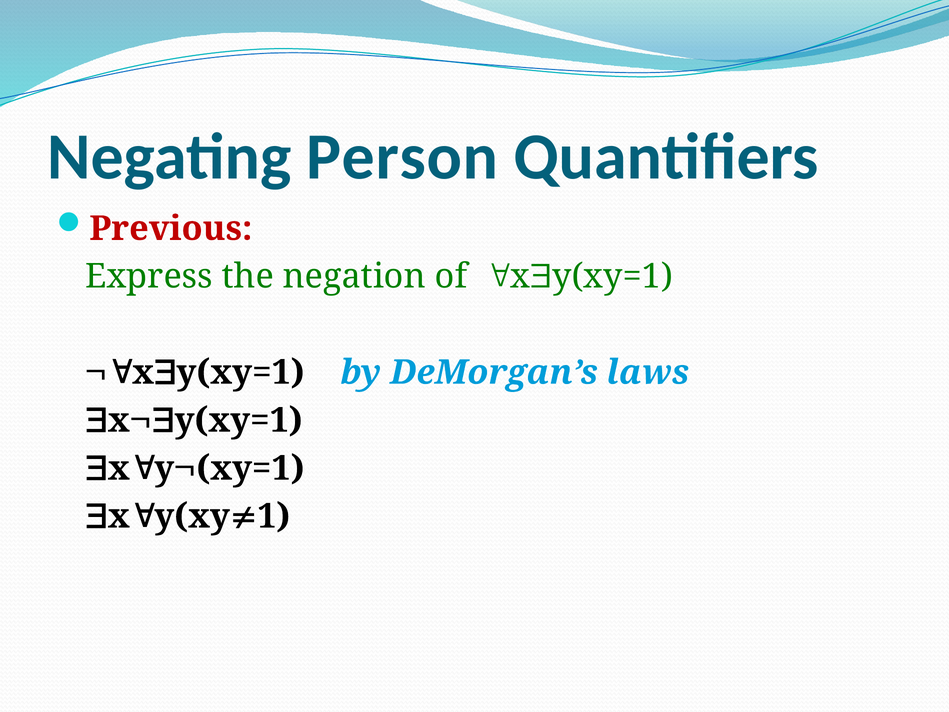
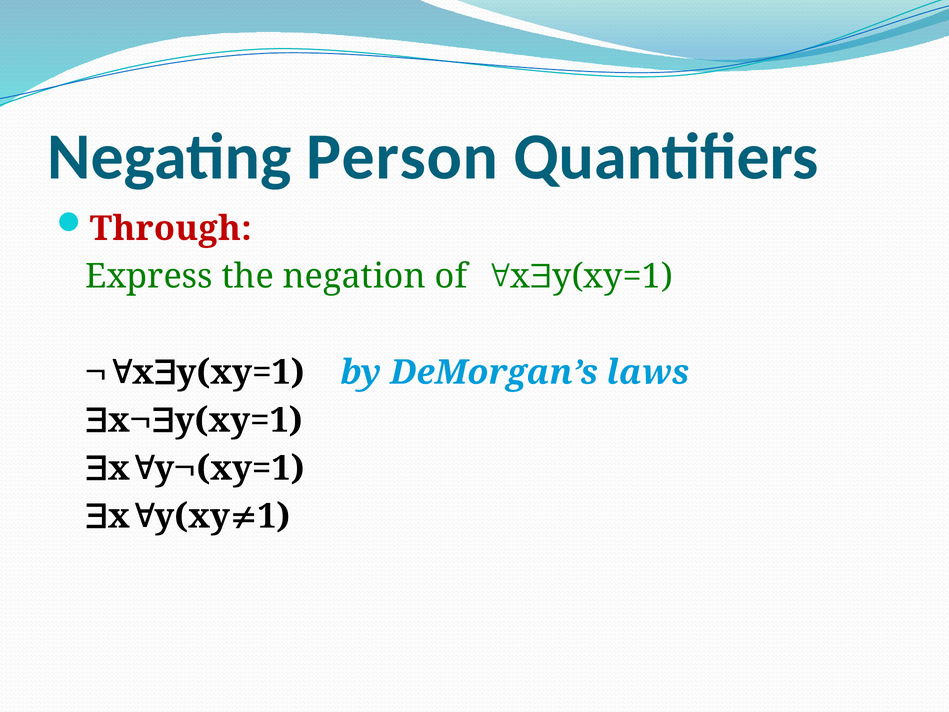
Previous: Previous -> Through
